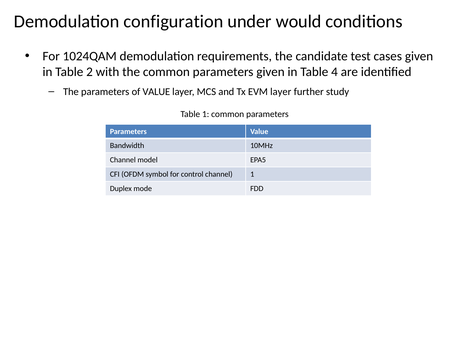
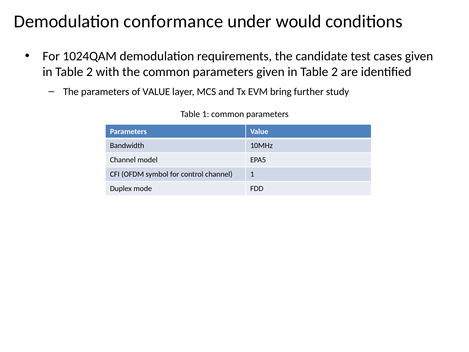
configuration: configuration -> conformance
4 at (335, 72): 4 -> 2
EVM layer: layer -> bring
